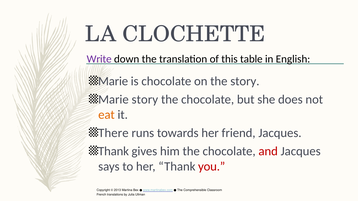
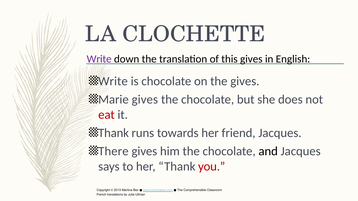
this table: table -> gives
Marie at (113, 81): Marie -> Write
the story: story -> gives
Marie story: story -> gives
eat colour: orange -> red
There at (113, 133): There -> Thank
Thank at (114, 152): Thank -> There
and colour: red -> black
